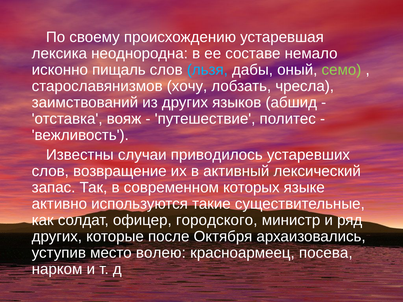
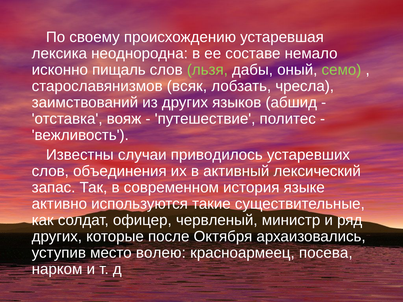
льзя colour: light blue -> light green
хочу: хочу -> всяк
возвращение: возвращение -> объединения
которых: которых -> история
городского: городского -> червленый
